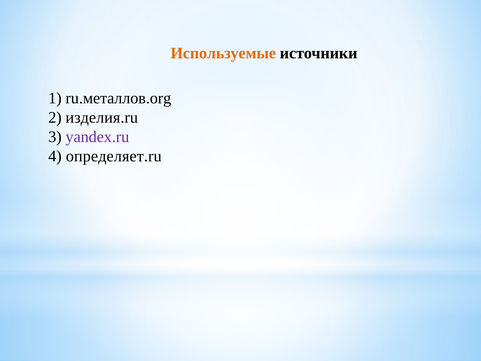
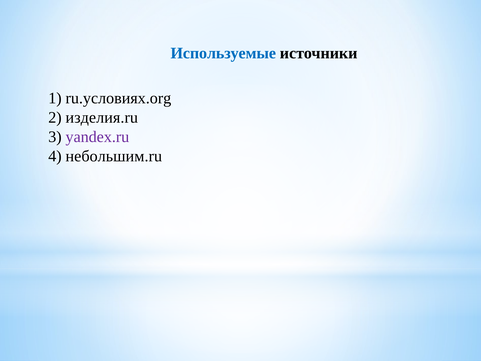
Используемые colour: orange -> blue
ru.металлов.org: ru.металлов.org -> ru.условиях.org
определяет.ru: определяет.ru -> небольшим.ru
